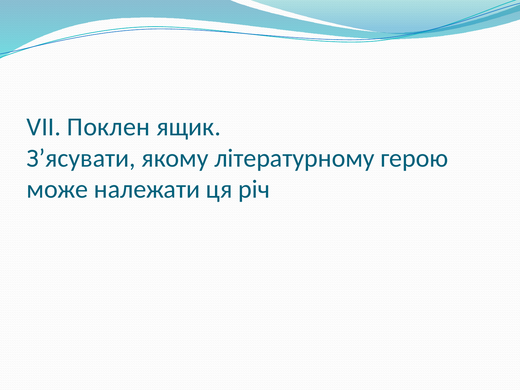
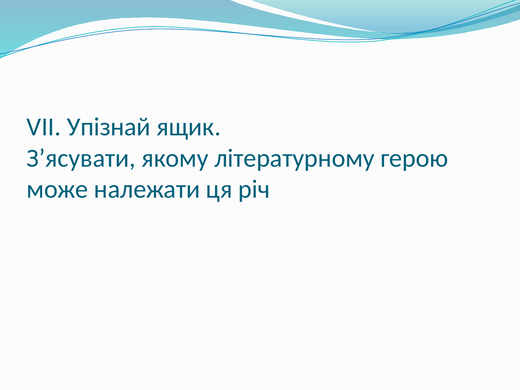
Поклен: Поклен -> Упізнай
